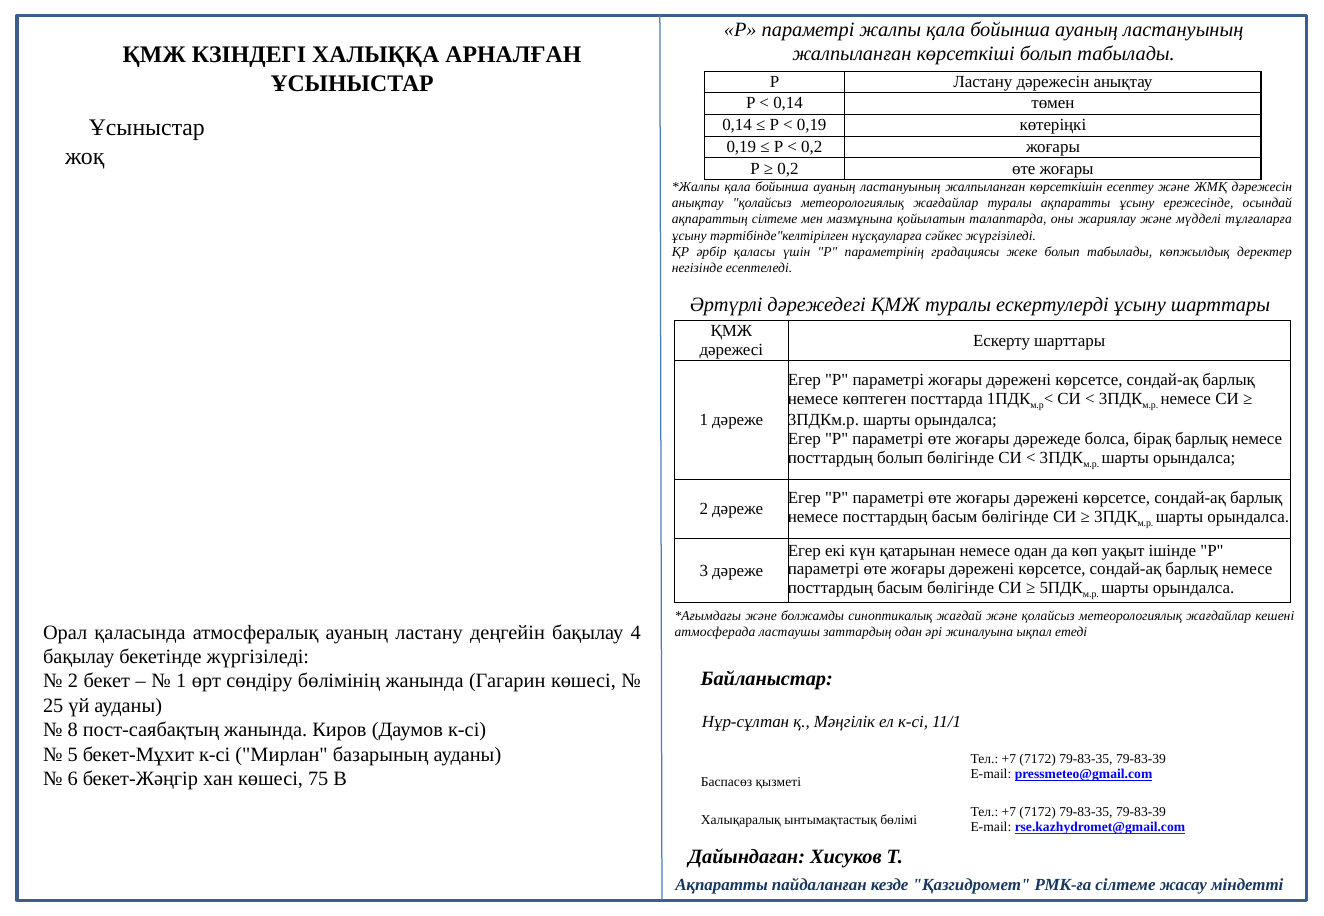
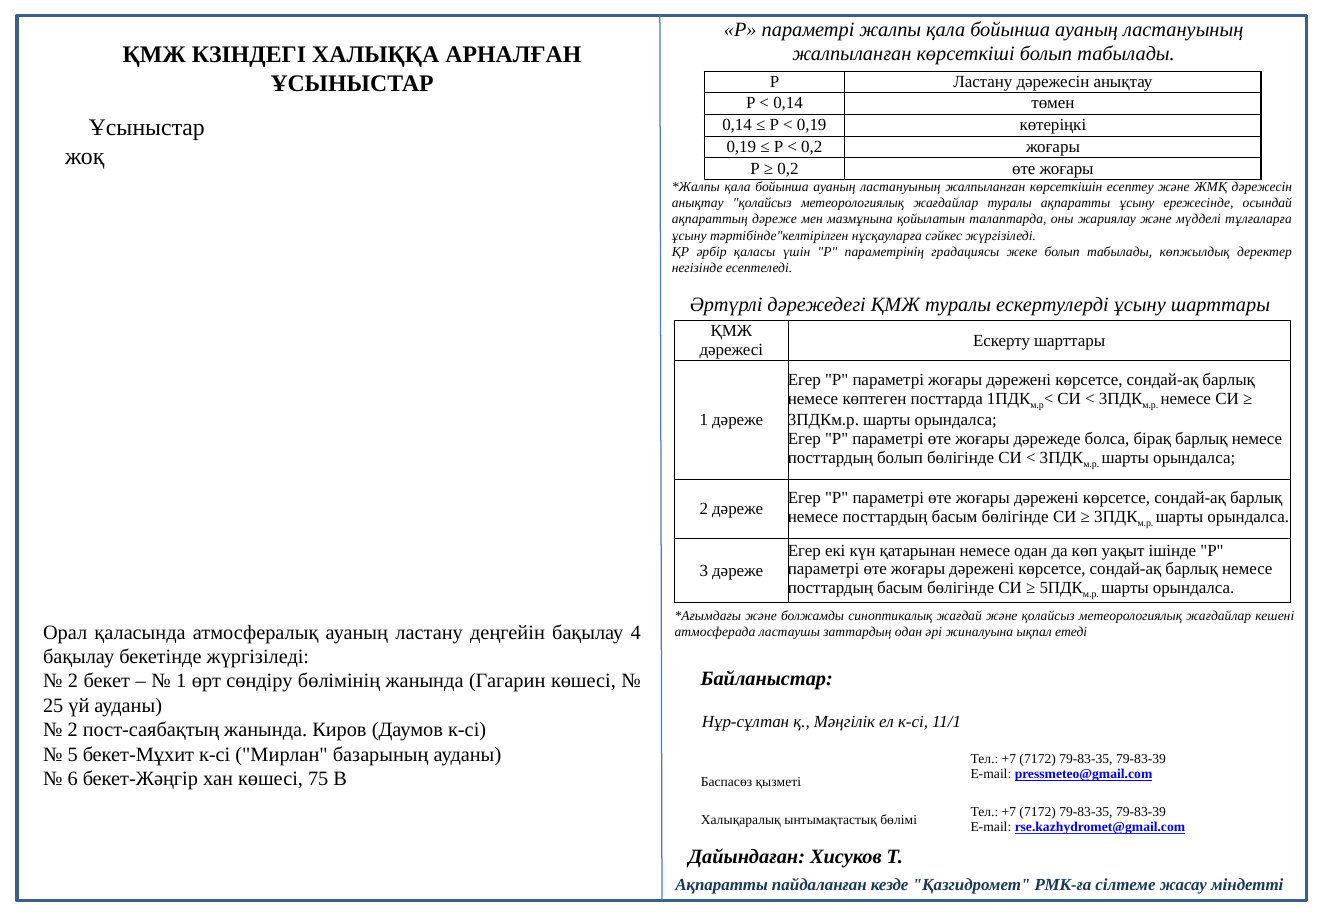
ақпараттың сілтеме: сілтеме -> дәреже
8 at (73, 731): 8 -> 2
